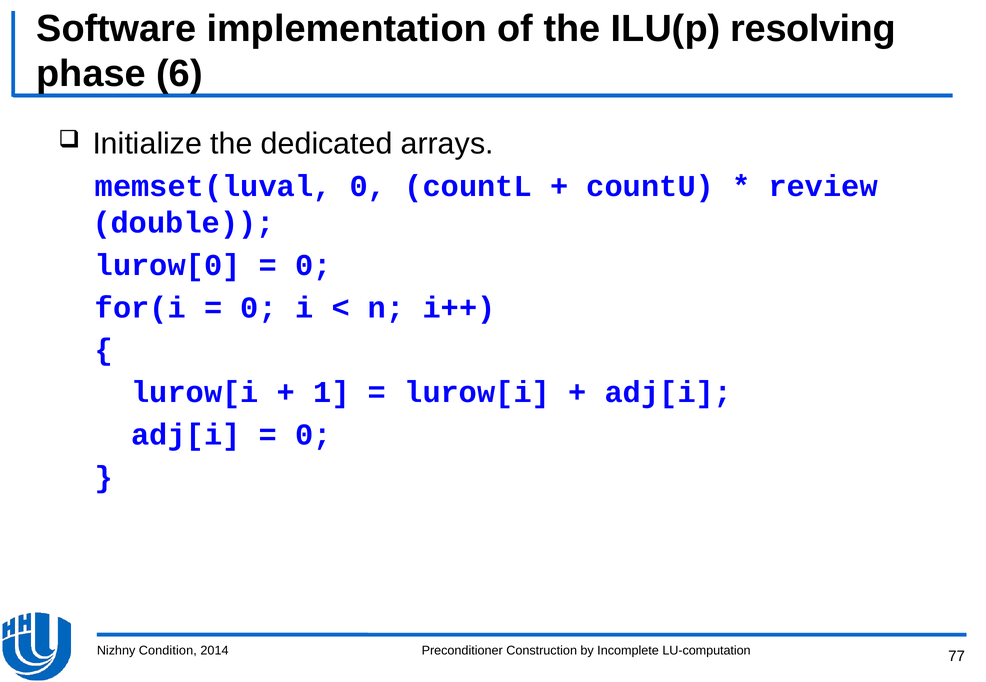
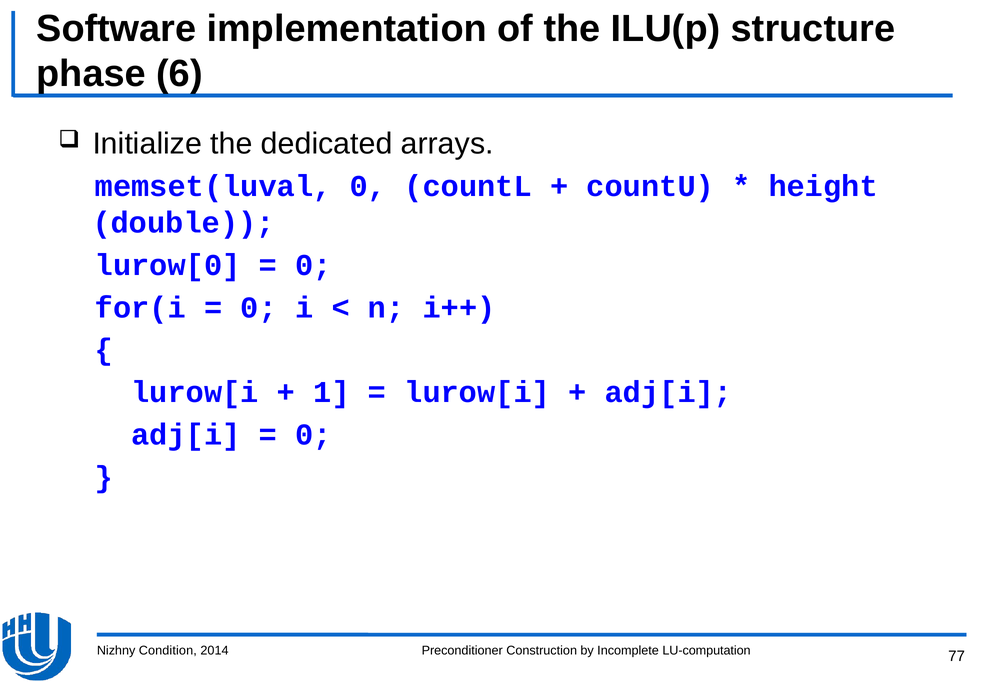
resolving: resolving -> structure
review: review -> height
